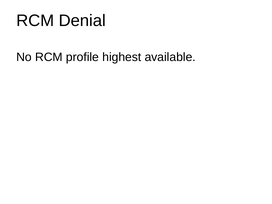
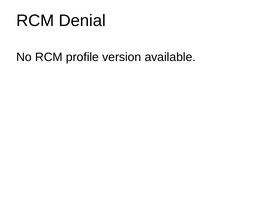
highest: highest -> version
